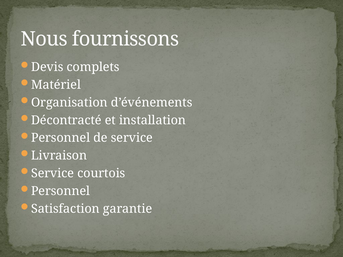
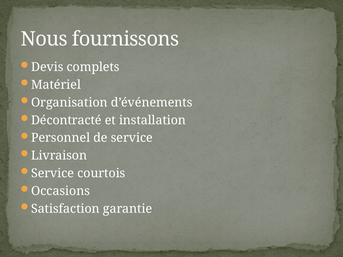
Personnel at (61, 191): Personnel -> Occasions
